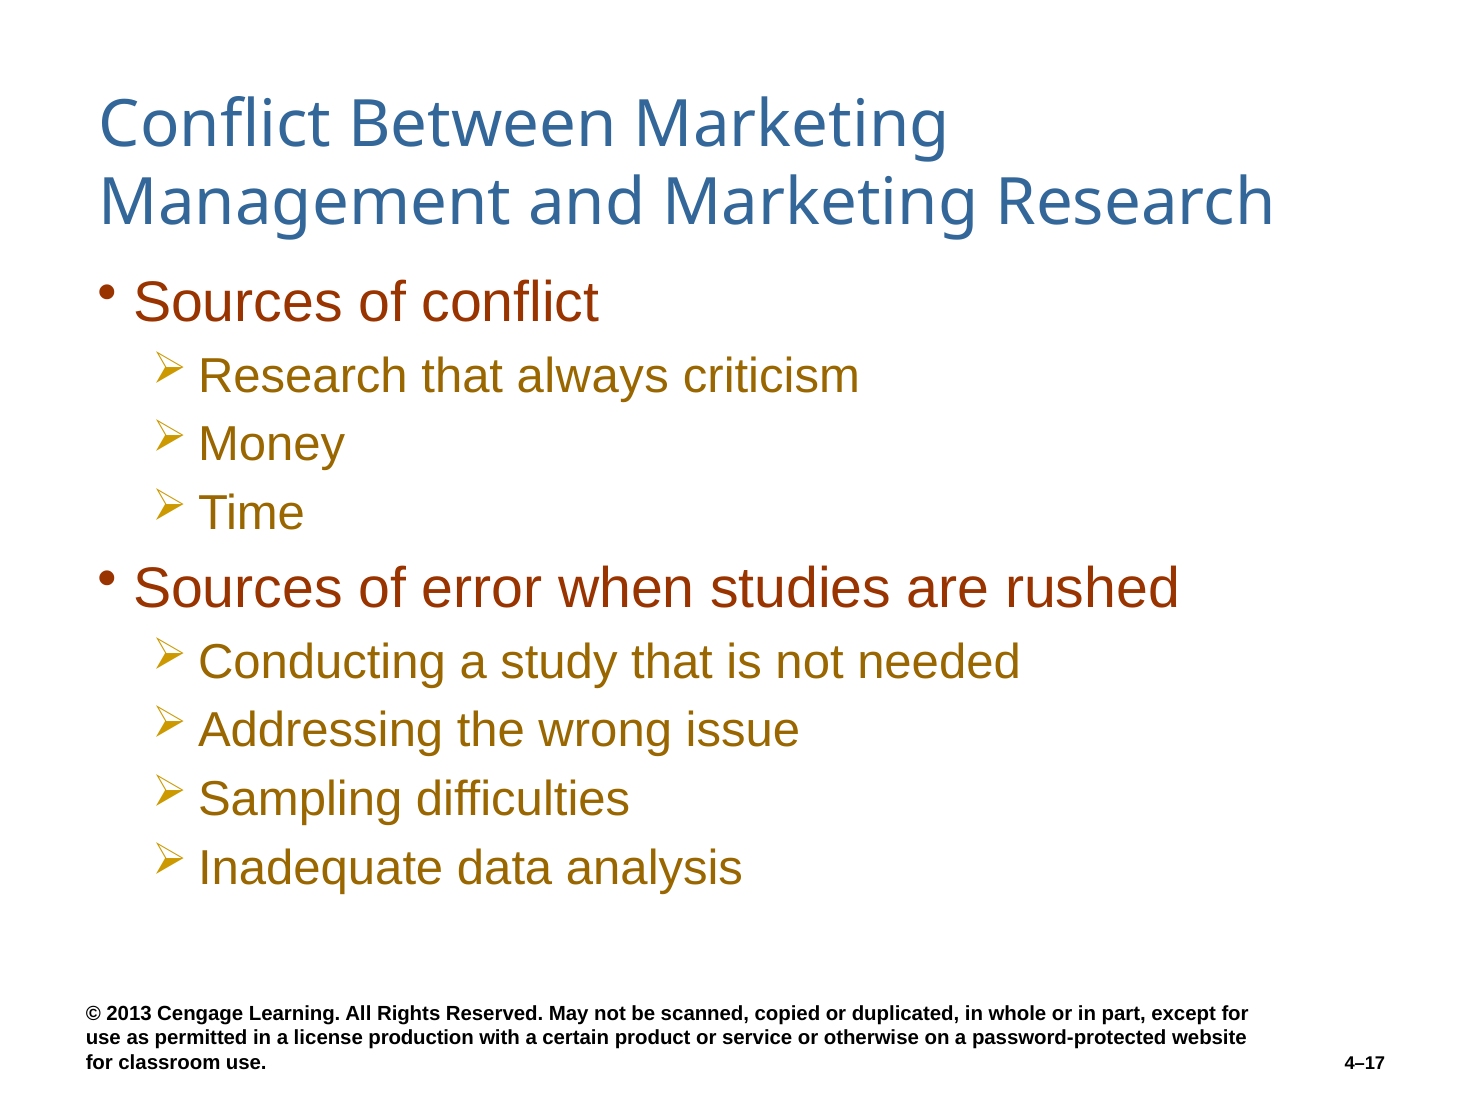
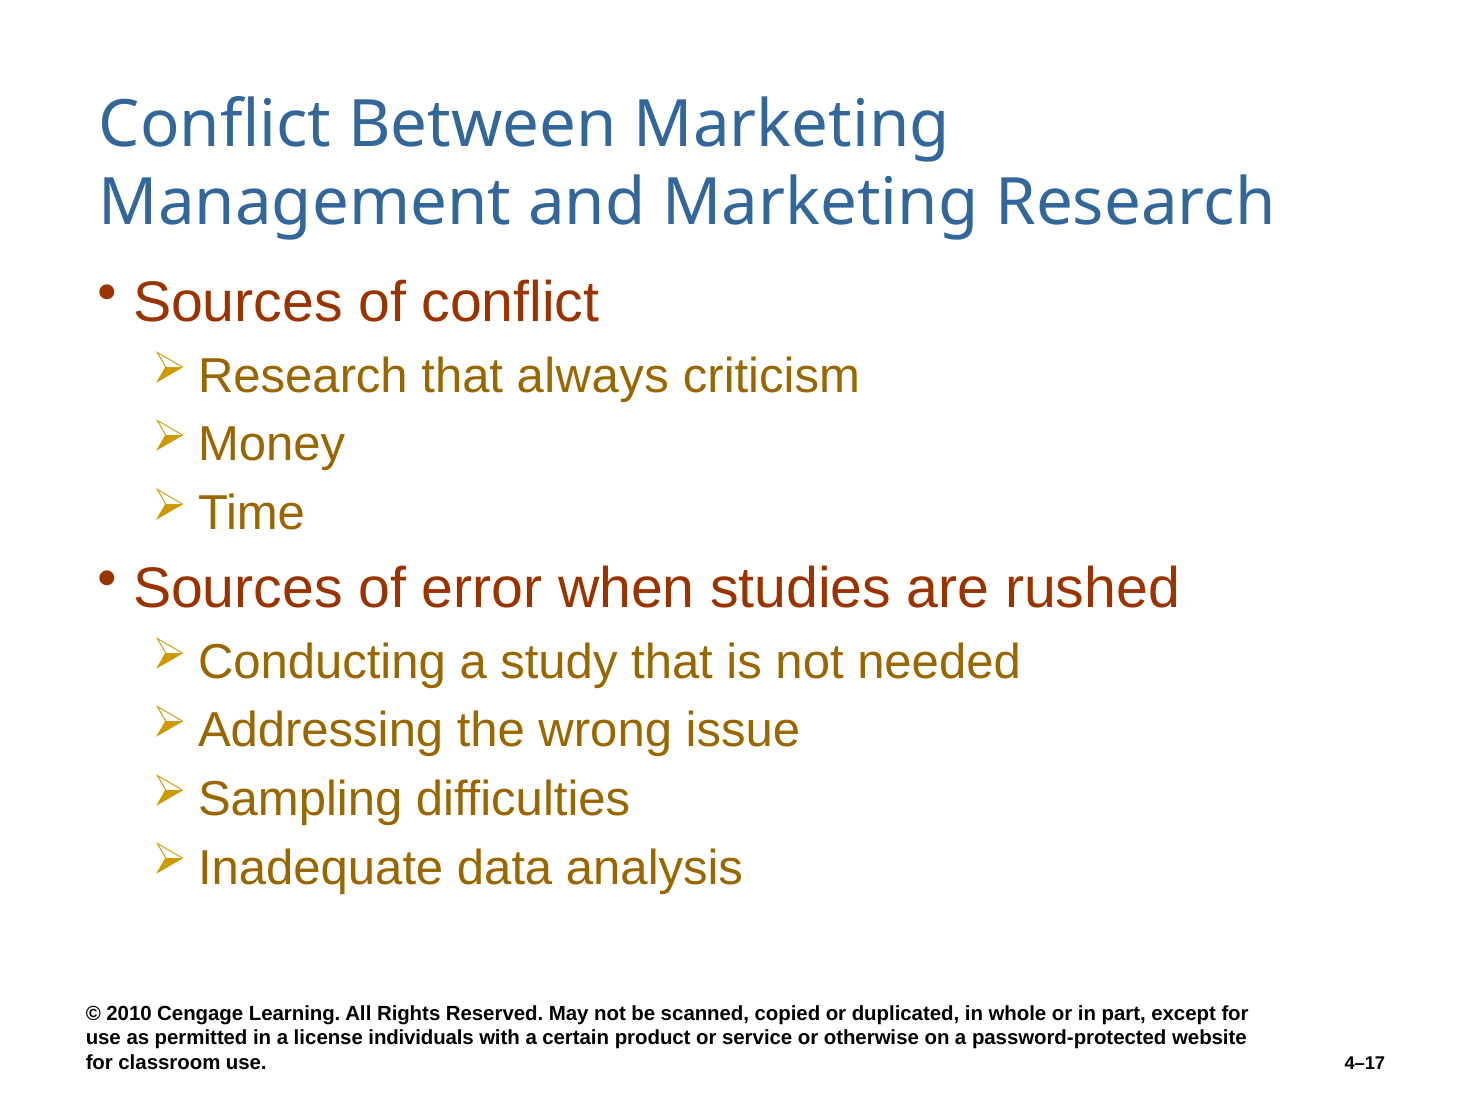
2013: 2013 -> 2010
production: production -> individuals
